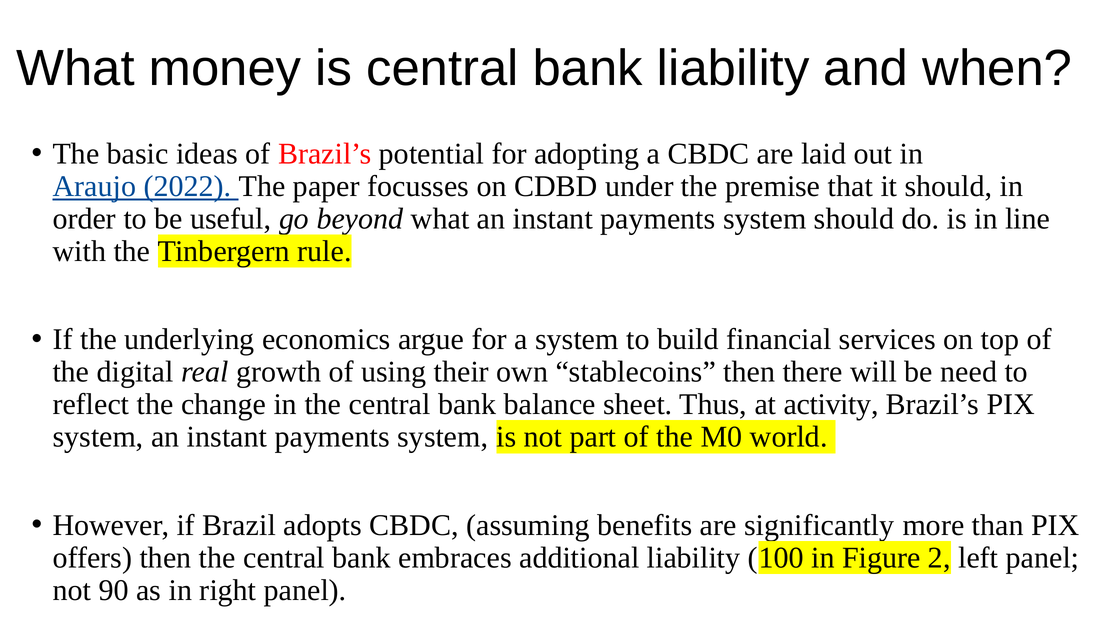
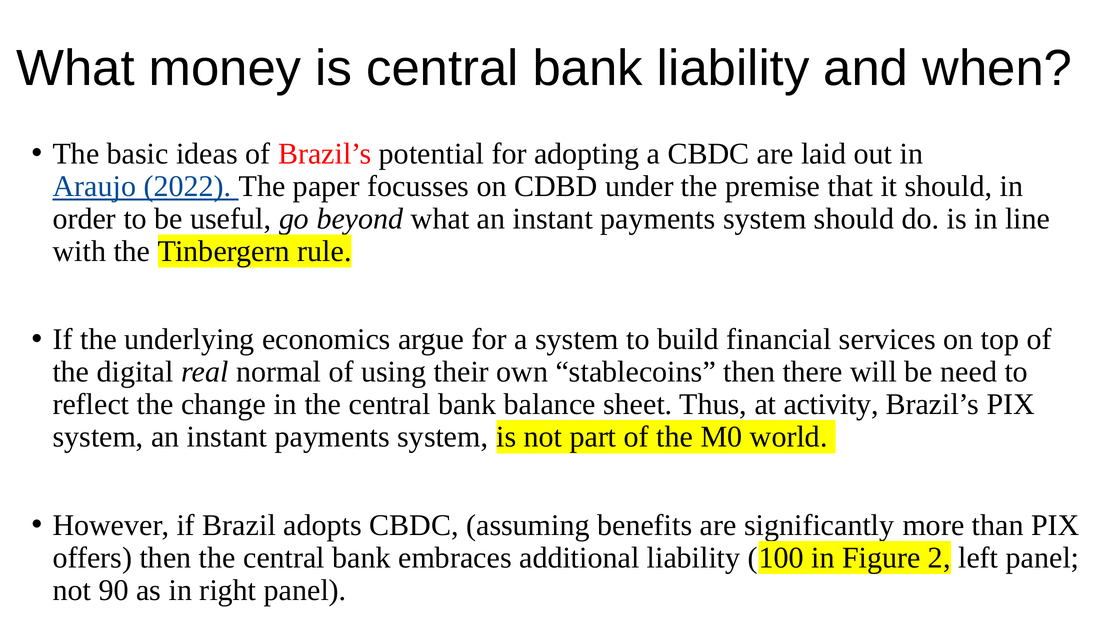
growth: growth -> normal
